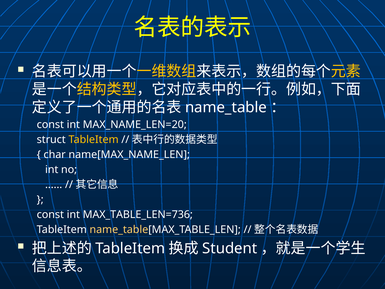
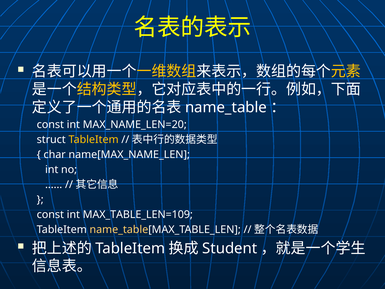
MAX_TABLE_LEN=736: MAX_TABLE_LEN=736 -> MAX_TABLE_LEN=109
